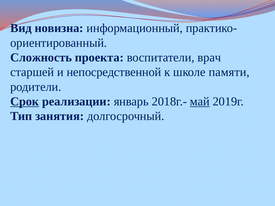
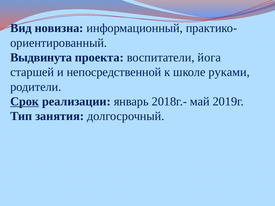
Сложность: Сложность -> Выдвинута
врач: врач -> йога
памяти: памяти -> руками
май underline: present -> none
